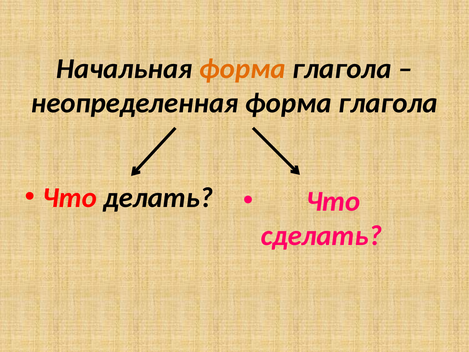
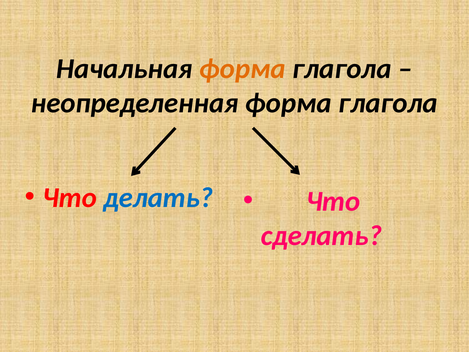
делать colour: black -> blue
